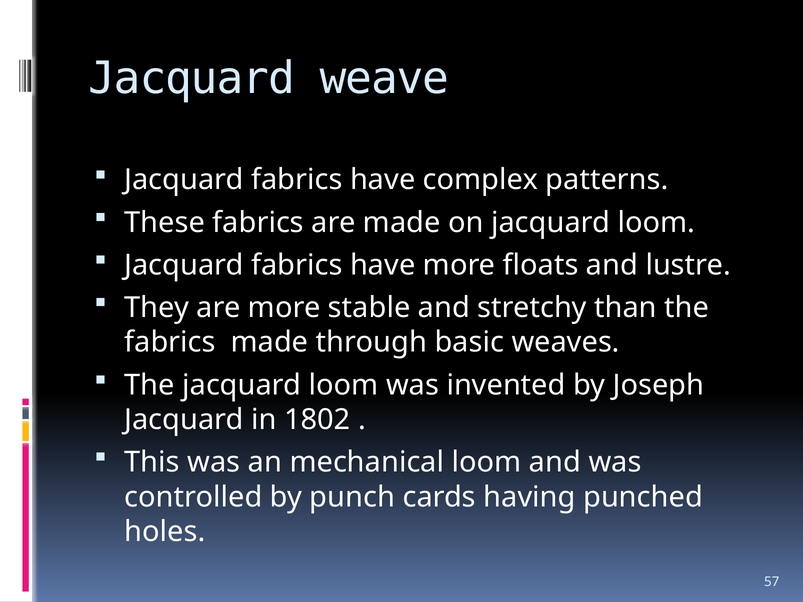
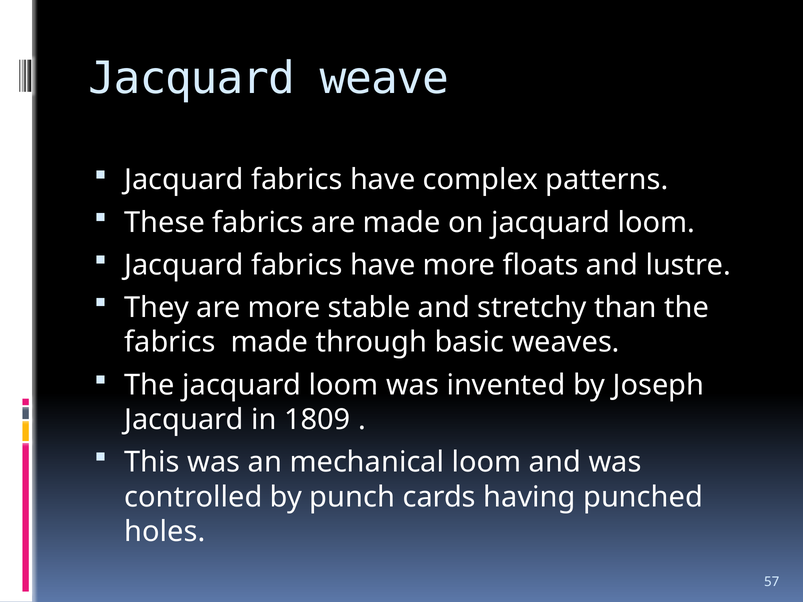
1802: 1802 -> 1809
